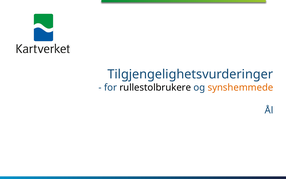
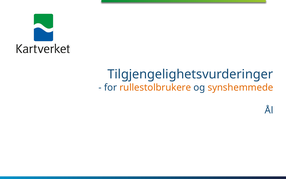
rullestolbrukere colour: black -> orange
